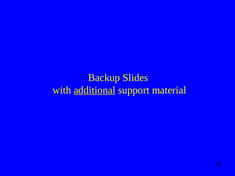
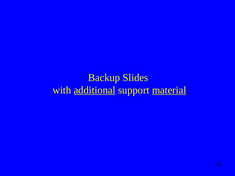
material underline: none -> present
